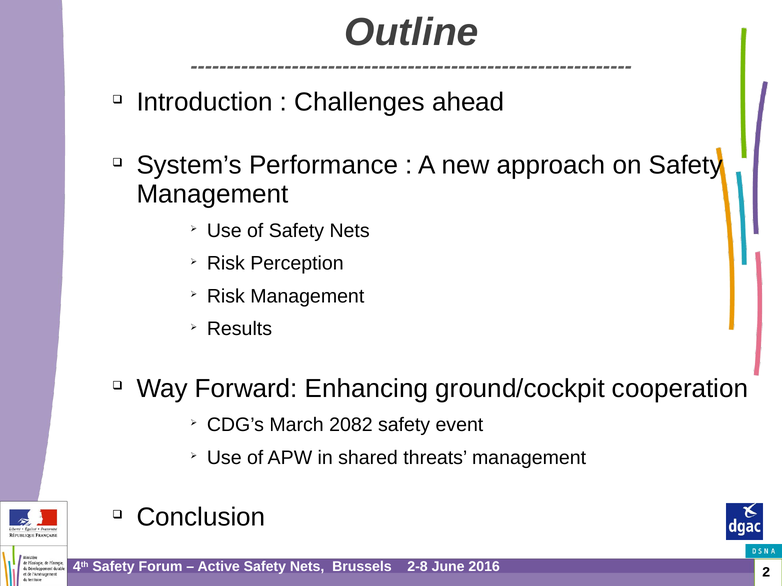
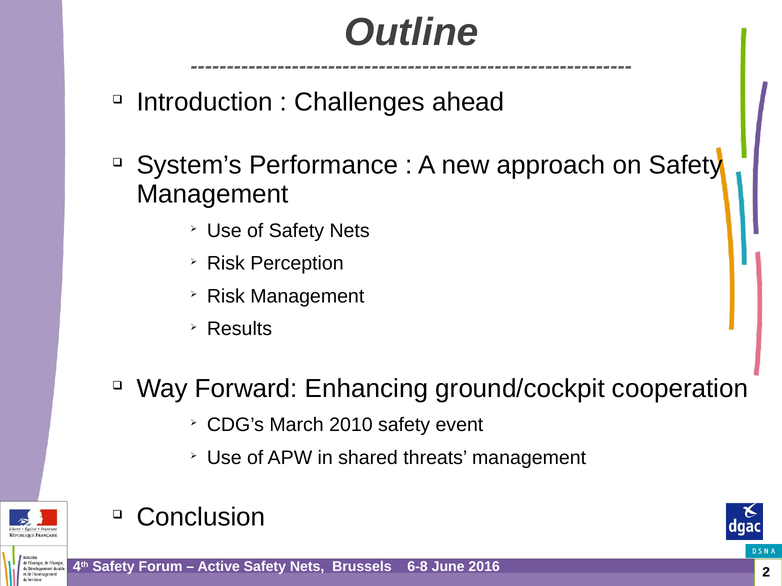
2082: 2082 -> 2010
2-8: 2-8 -> 6-8
